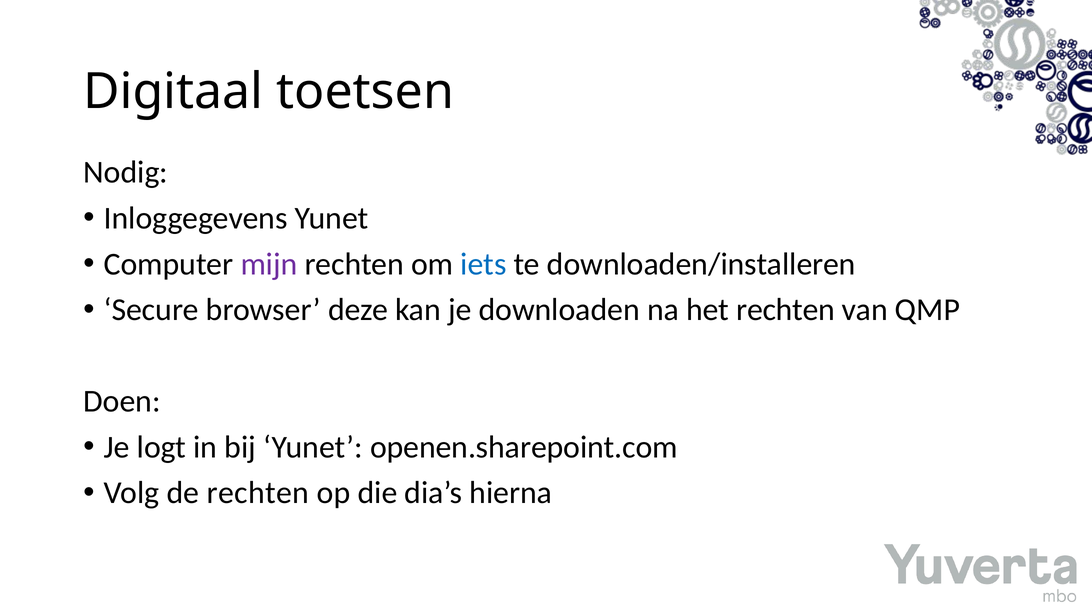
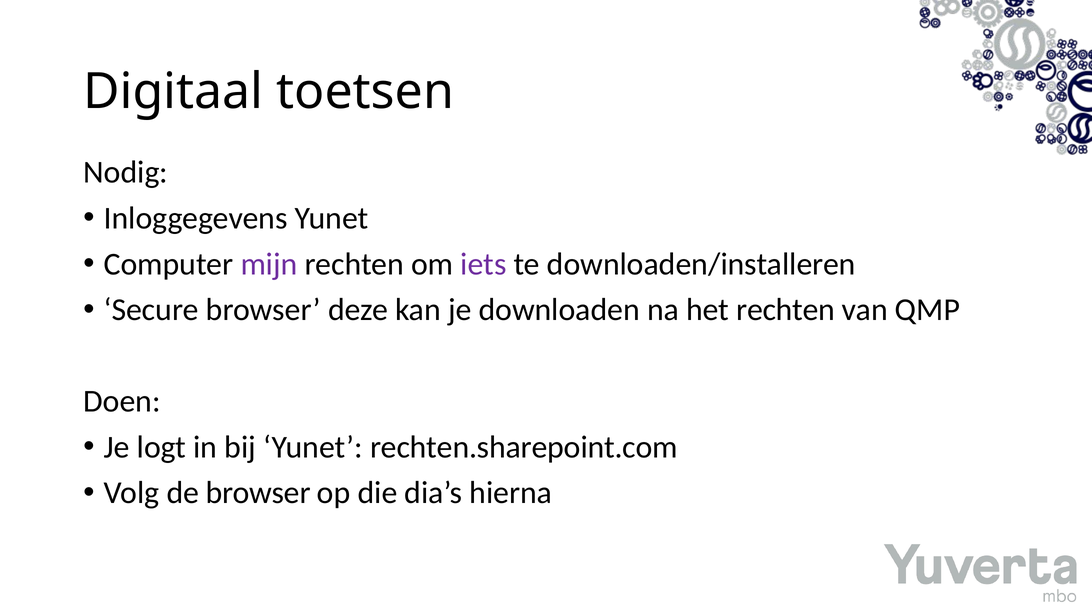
iets colour: blue -> purple
openen.sharepoint.com: openen.sharepoint.com -> rechten.sharepoint.com
de rechten: rechten -> browser
